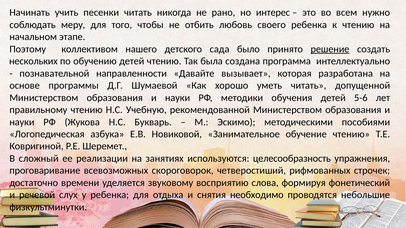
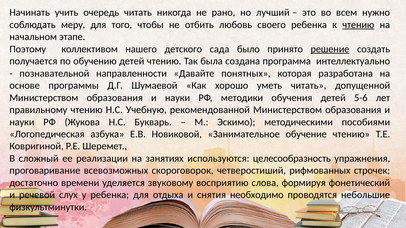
песенки: песенки -> очередь
интерес: интерес -> лучший
чтению at (358, 25) underline: none -> present
нескольких: нескольких -> получается
вызывает: вызывает -> понятных
